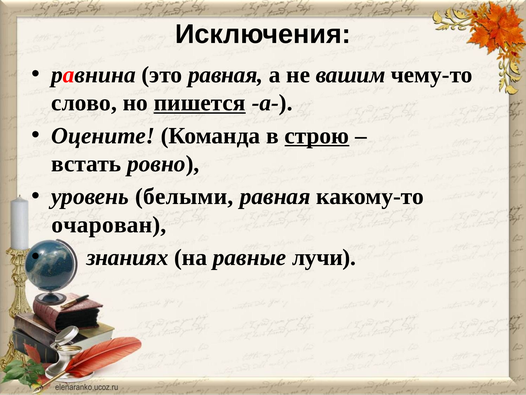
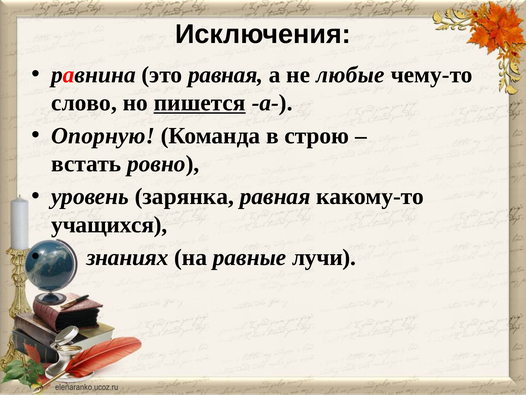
вашим: вашим -> любые
Оцените: Оцените -> Опорную
строю underline: present -> none
белыми: белыми -> зарянка
очарован: очарован -> учащихся
